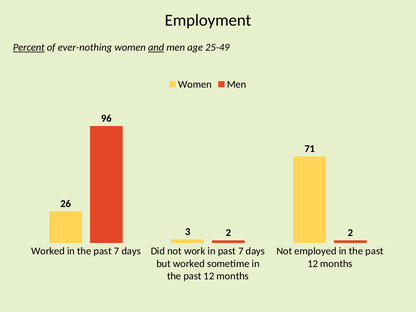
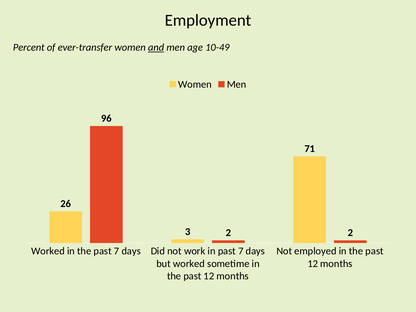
Percent underline: present -> none
ever-nothing: ever-nothing -> ever-transfer
25-49: 25-49 -> 10-49
